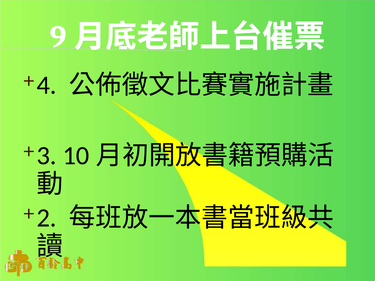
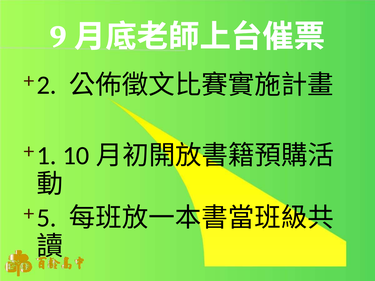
4: 4 -> 2
3: 3 -> 1
2: 2 -> 5
